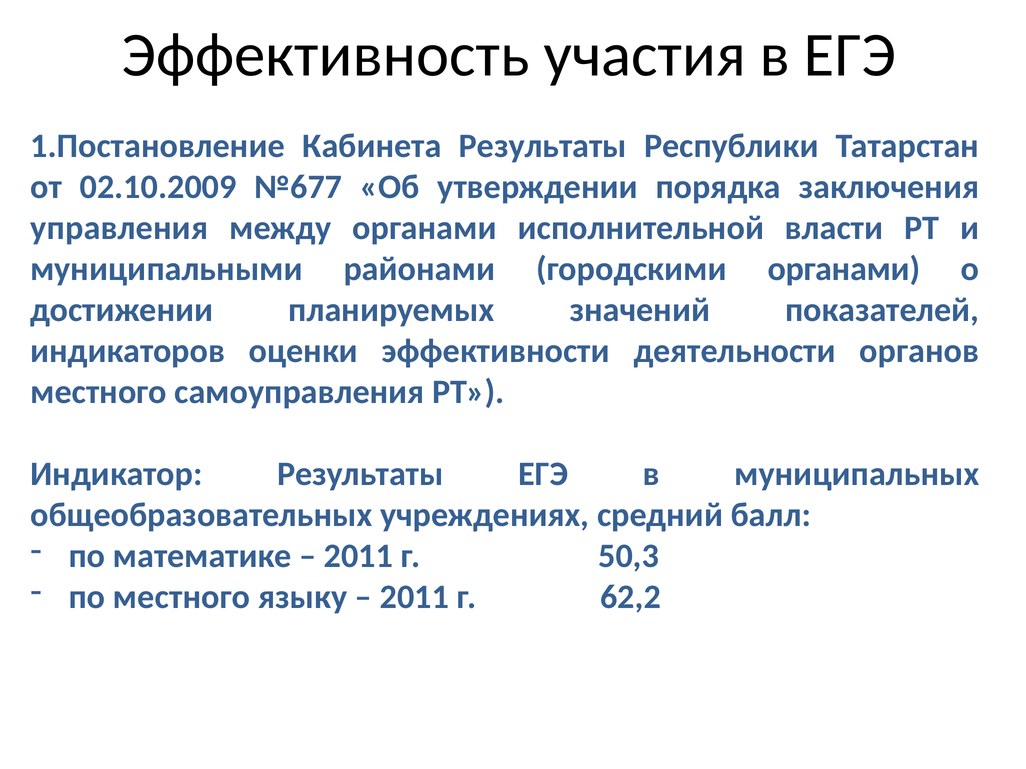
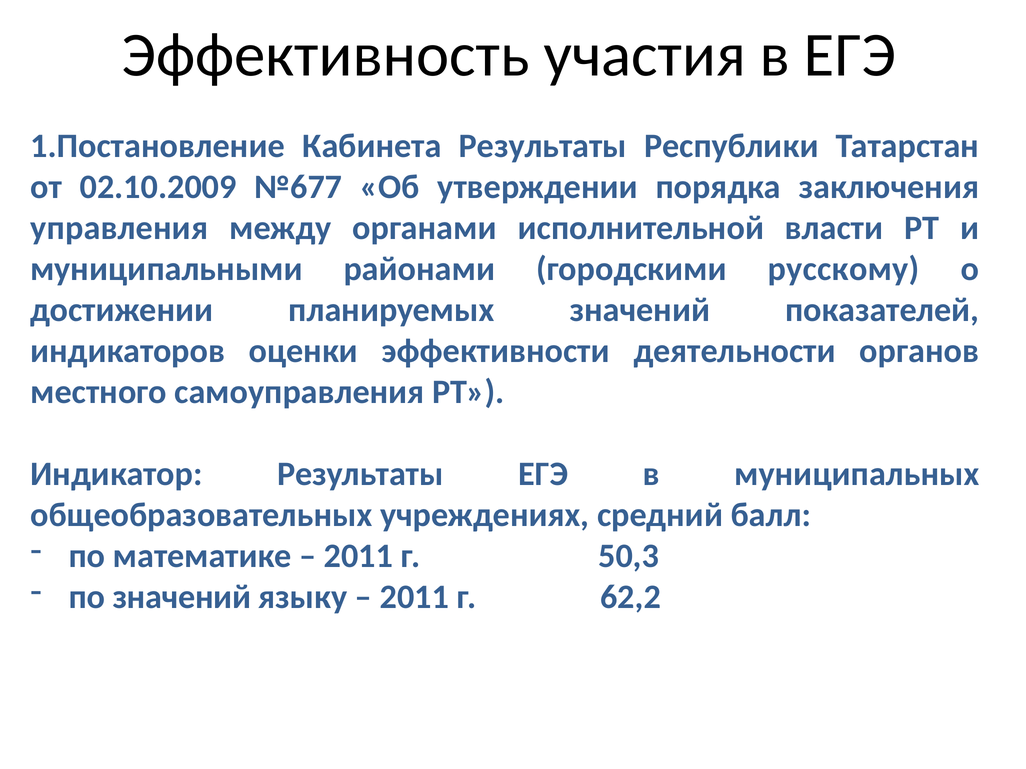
городскими органами: органами -> русскому
по местного: местного -> значений
